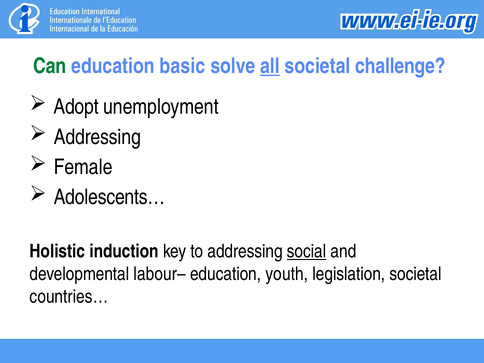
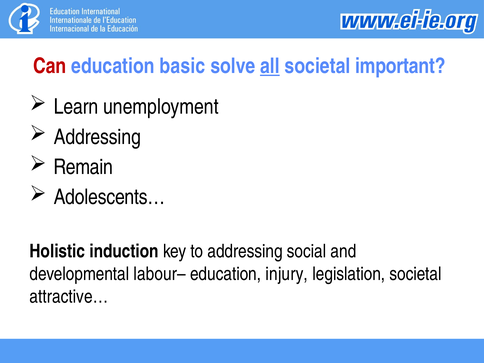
Can colour: green -> red
challenge: challenge -> important
Adopt: Adopt -> Learn
Female: Female -> Remain
social underline: present -> none
youth: youth -> injury
countries…: countries… -> attractive…
